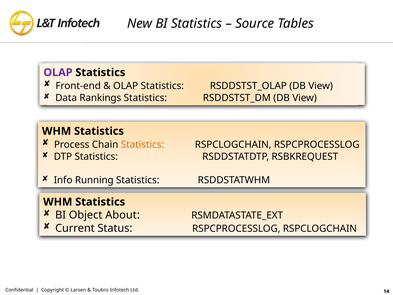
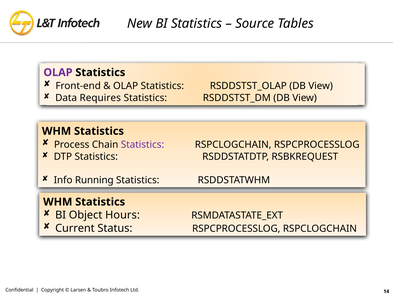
Rankings: Rankings -> Requires
Statistics at (142, 144) colour: orange -> purple
About: About -> Hours
